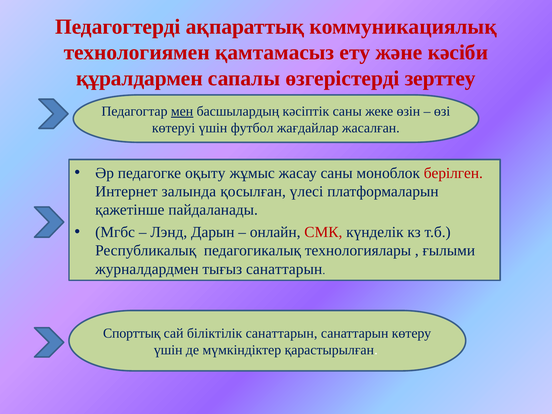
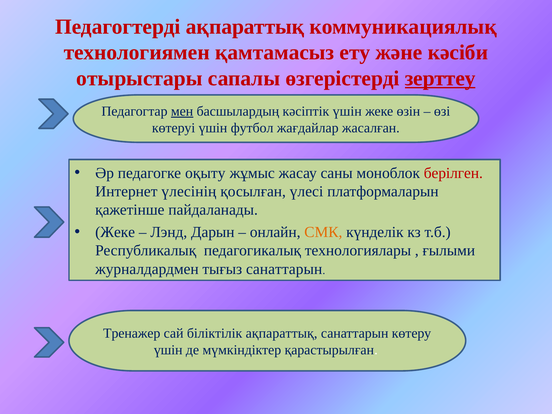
құралдармен: құралдармен -> отырыстары
зерттеу underline: none -> present
кәсіптік саны: саны -> үшін
залында: залында -> үлесінің
Мгбс at (115, 232): Мгбс -> Жеке
СМК colour: red -> orange
Спорттық: Спорттық -> Тренажер
біліктілік санаттарын: санаттарын -> ақпараттық
